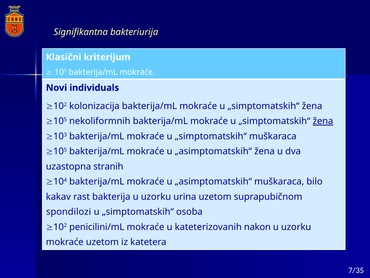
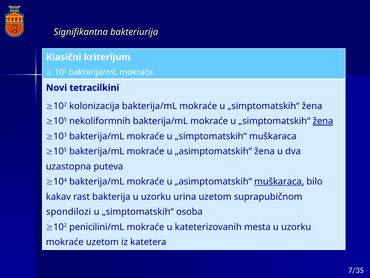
individuals: individuals -> tetracilkini
stranih: stranih -> puteva
muškaraca at (279, 181) underline: none -> present
nakon: nakon -> mesta
